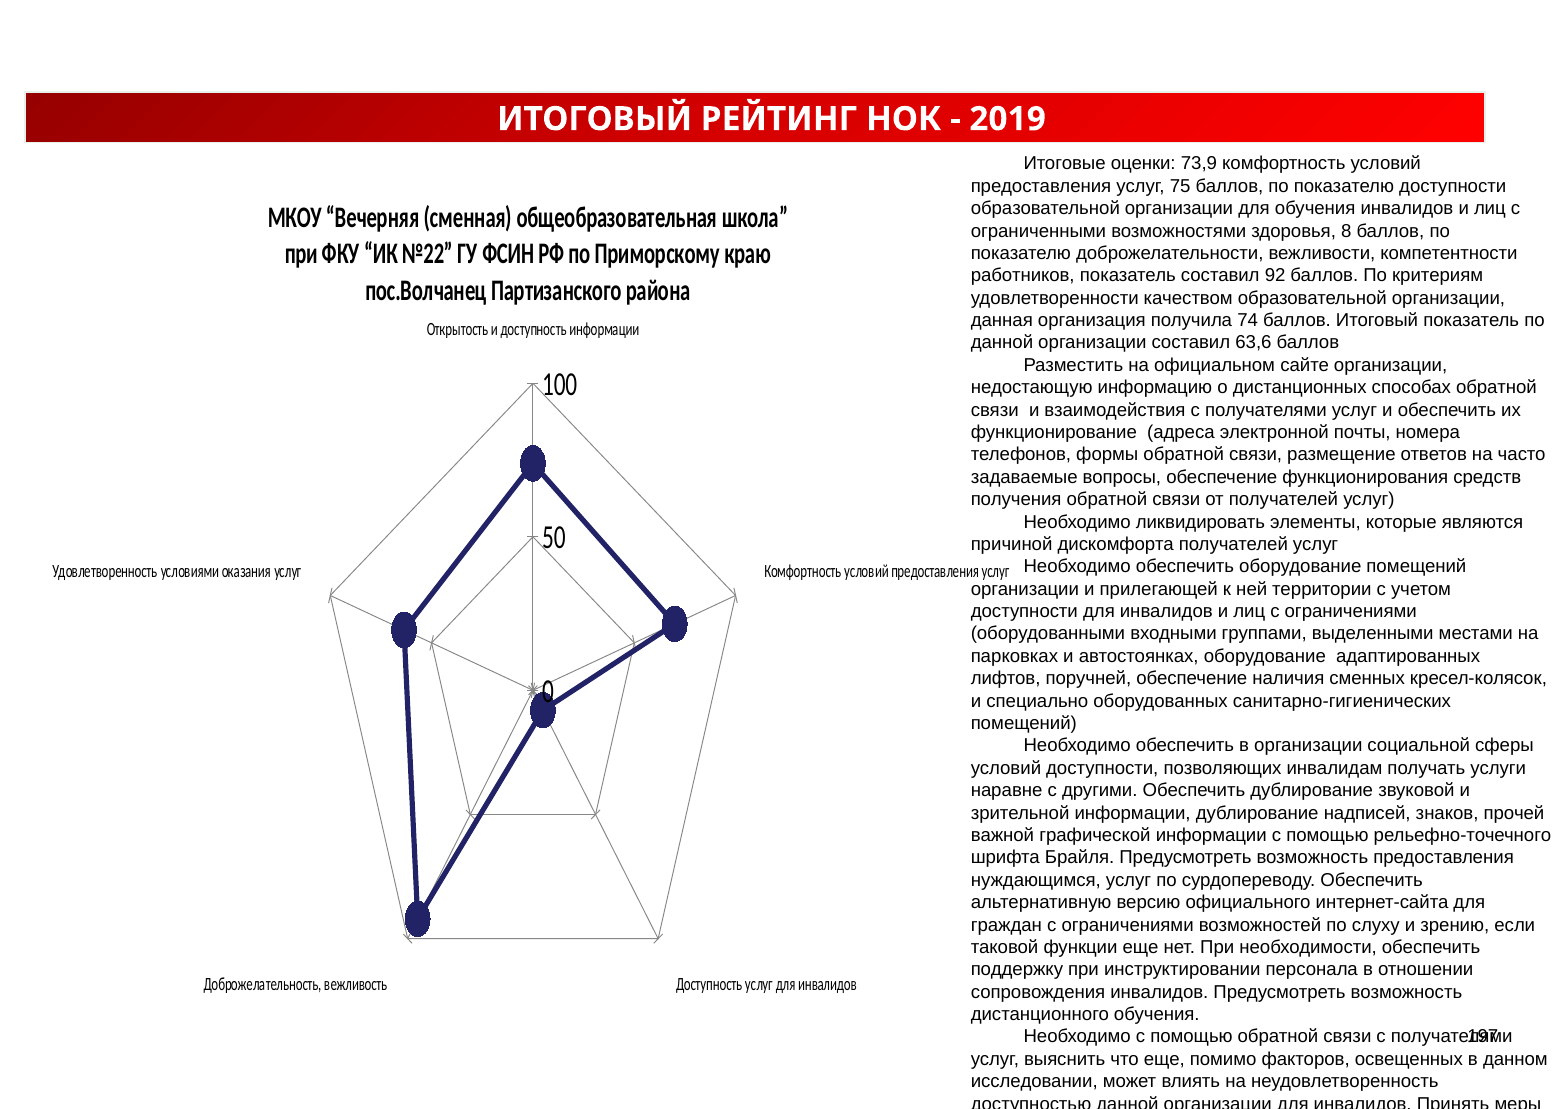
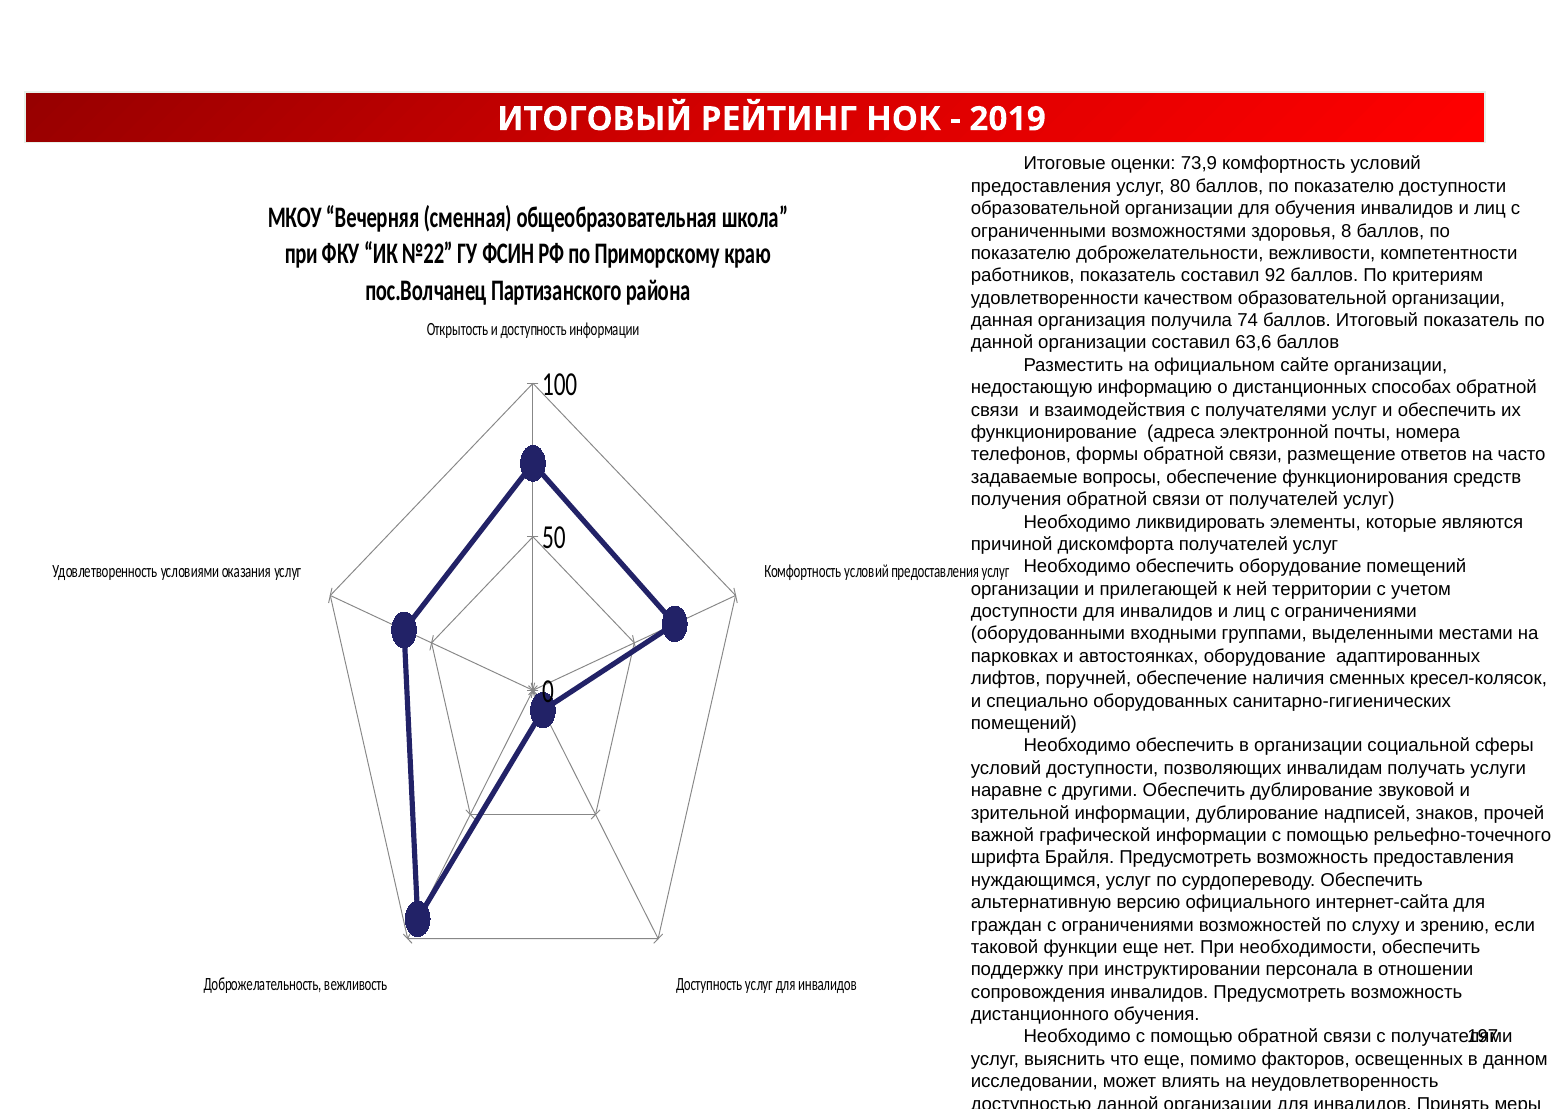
75: 75 -> 80
